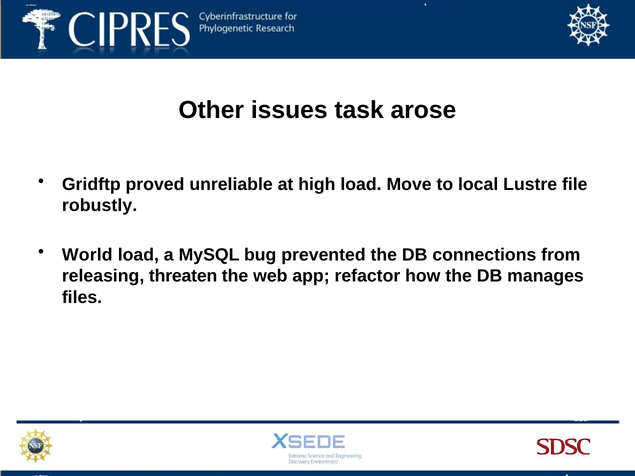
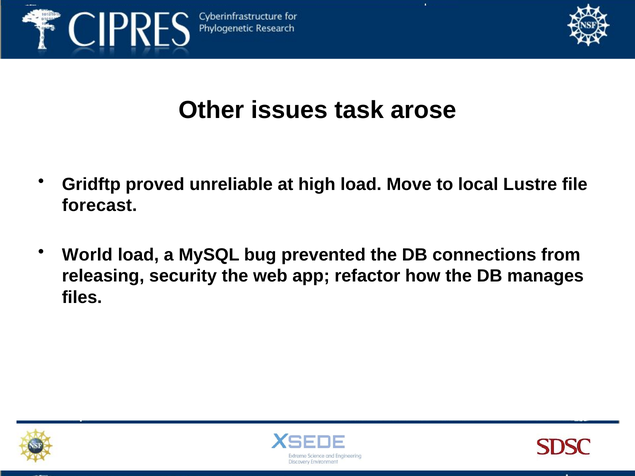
robustly: robustly -> forecast
threaten: threaten -> security
